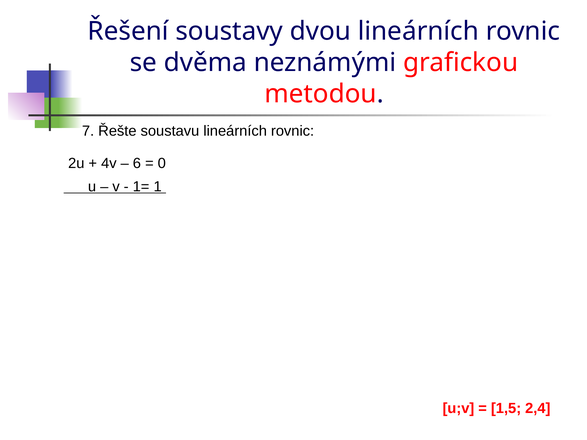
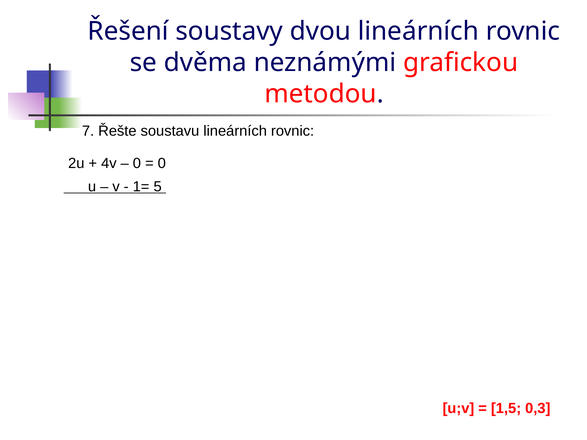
6 at (137, 163): 6 -> 0
1: 1 -> 5
2,4: 2,4 -> 0,3
